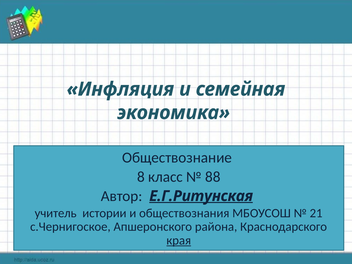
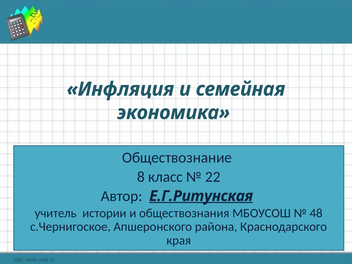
88: 88 -> 22
21: 21 -> 48
края underline: present -> none
